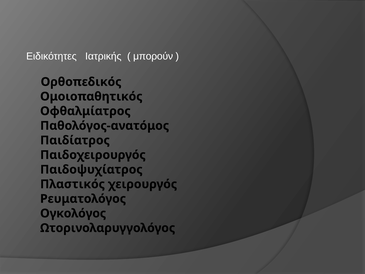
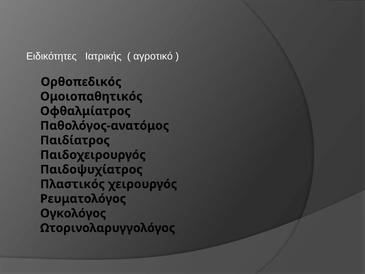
μπορούν: μπορούν -> αγροτικό
